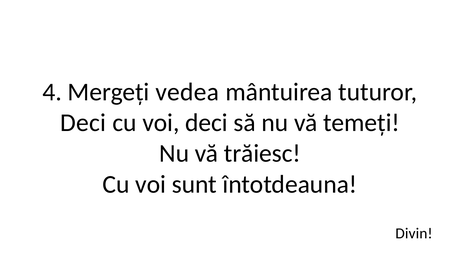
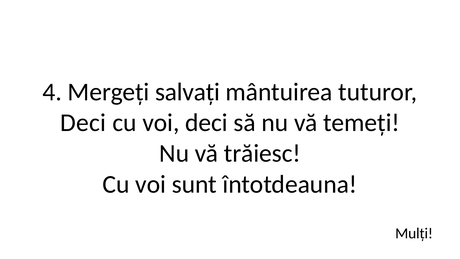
vedea: vedea -> salvați
Divin: Divin -> Mulți
